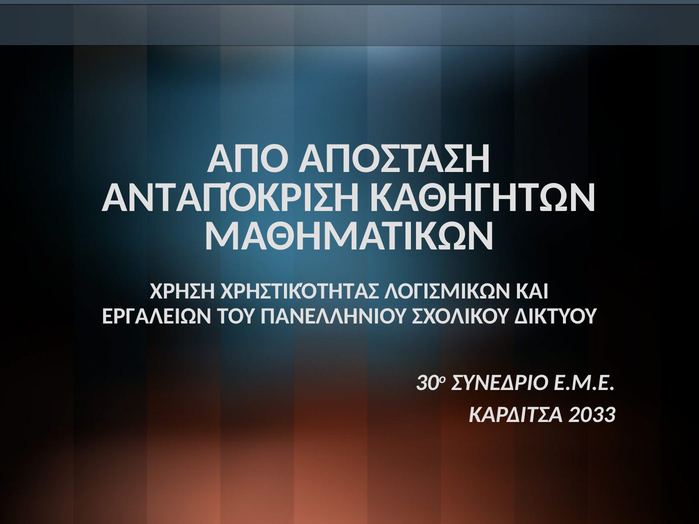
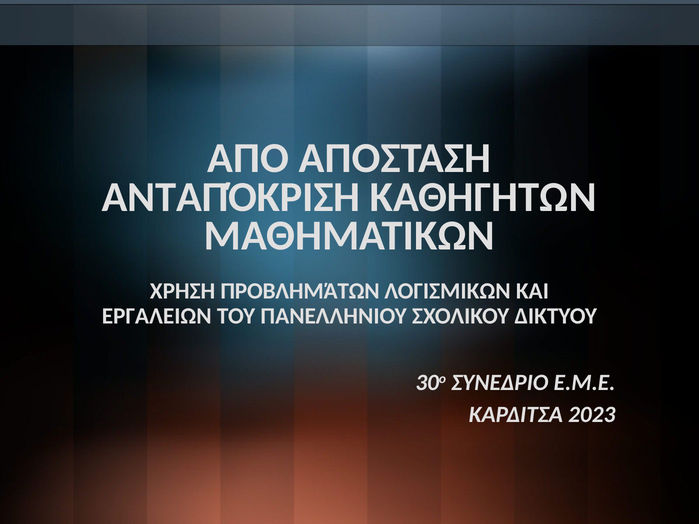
ΧΡΗΣΤΙΚΌΤΗΤΑΣ: ΧΡΗΣΤΙΚΌΤΗΤΑΣ -> ΠΡΟΒΛΗΜΆΤΩΝ
2033: 2033 -> 2023
